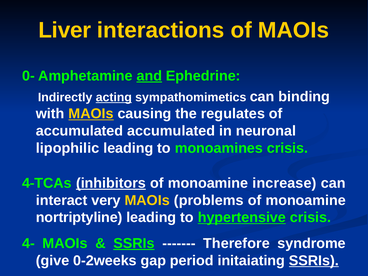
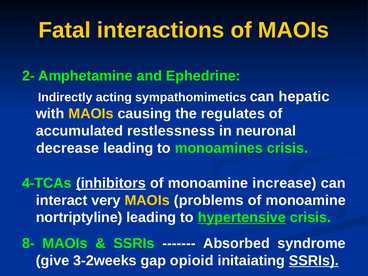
Liver: Liver -> Fatal
0-: 0- -> 2-
and underline: present -> none
acting underline: present -> none
binding: binding -> hepatic
MAOIs at (91, 114) underline: present -> none
accumulated accumulated: accumulated -> restlessness
lipophilic: lipophilic -> decrease
4-: 4- -> 8-
SSRIs at (134, 243) underline: present -> none
Therefore: Therefore -> Absorbed
0-2weeks: 0-2weeks -> 3-2weeks
period: period -> opioid
